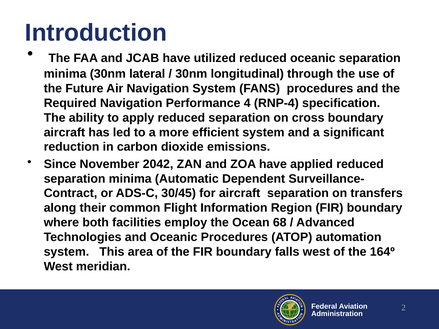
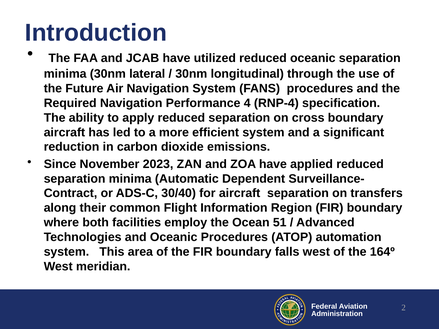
2042: 2042 -> 2023
30/45: 30/45 -> 30/40
68: 68 -> 51
